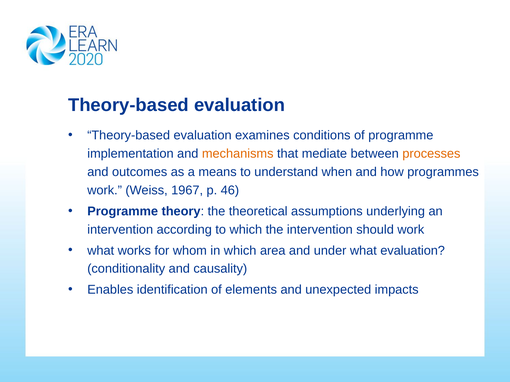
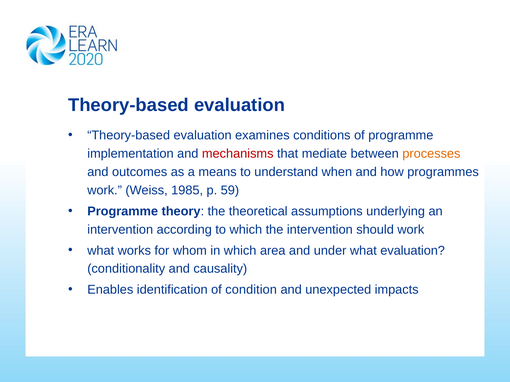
mechanisms colour: orange -> red
1967: 1967 -> 1985
46: 46 -> 59
elements: elements -> condition
